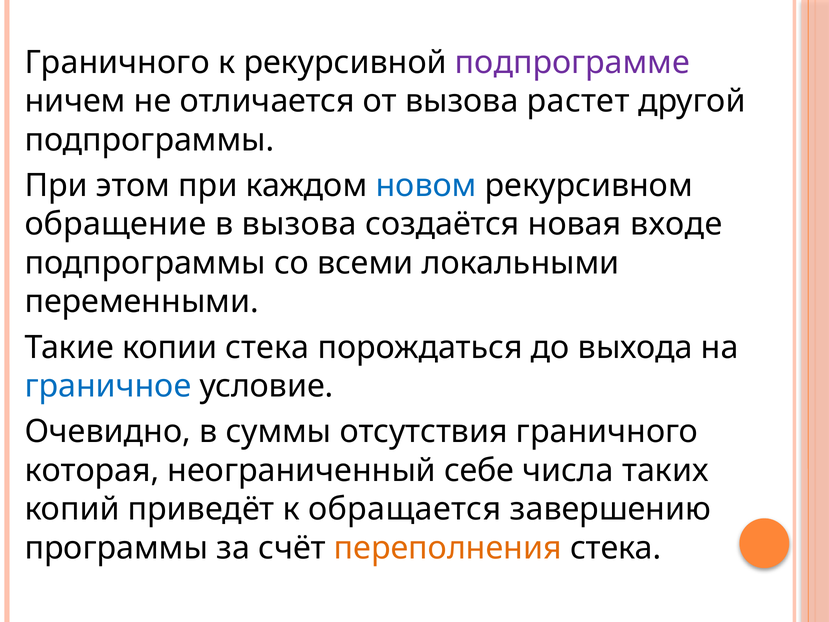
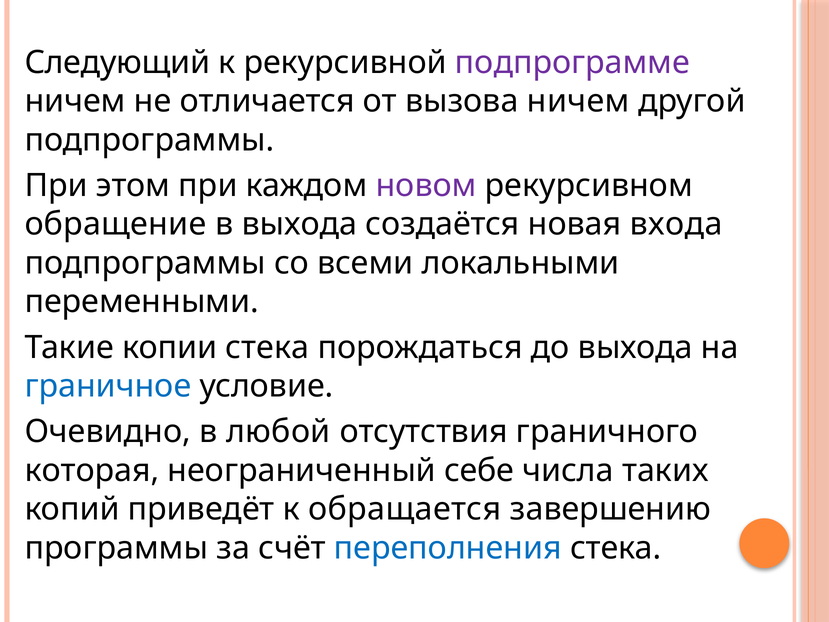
Граничного at (117, 62): Граничного -> Следующий
вызова растет: растет -> ничем
новом colour: blue -> purple
в вызова: вызова -> выхода
входе: входе -> входа
суммы: суммы -> любой
переполнения colour: orange -> blue
